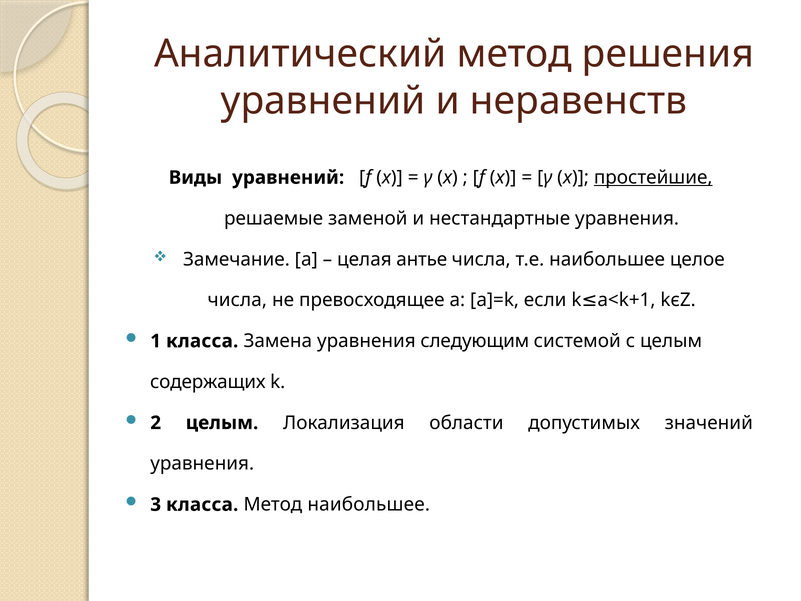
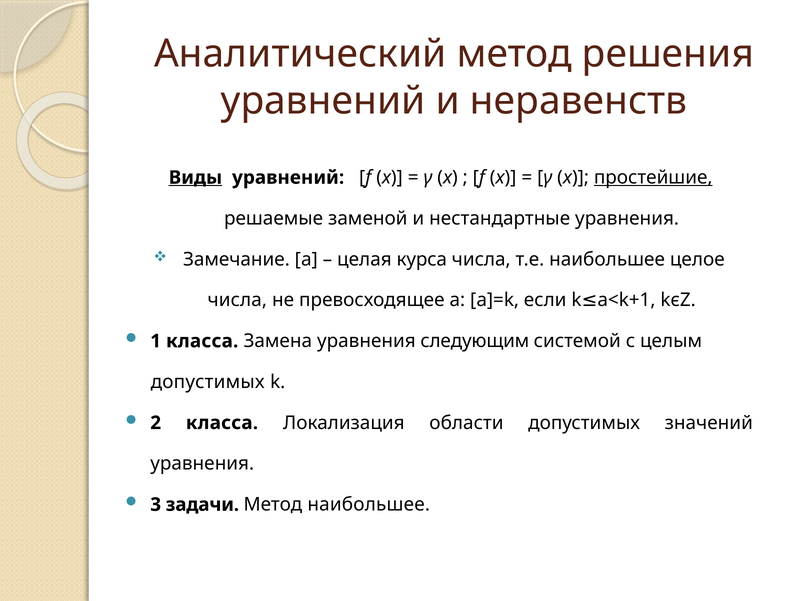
Виды underline: none -> present
антье: антье -> курса
содержащих at (208, 382): содержащих -> допустимых
2 целым: целым -> класса
3 класса: класса -> задачи
